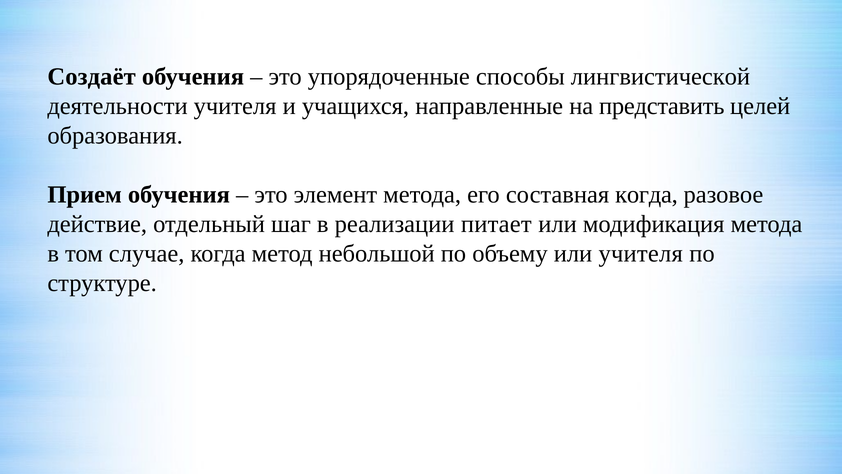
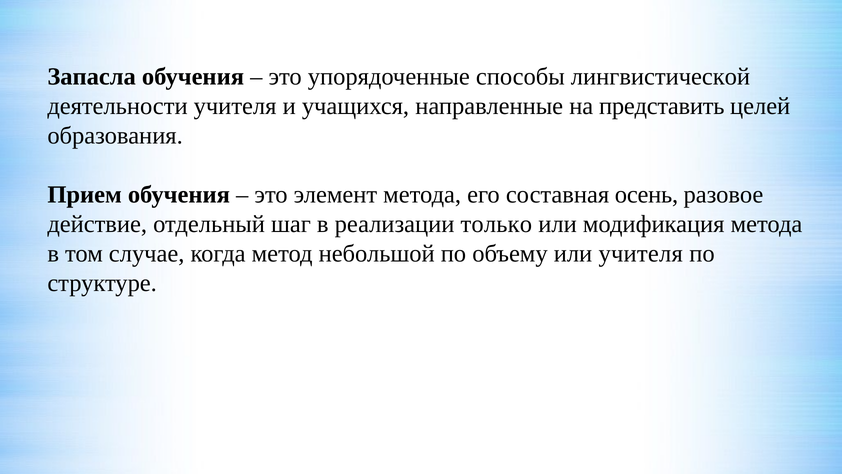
Создаёт: Создаёт -> Запасла
составная когда: когда -> осень
питает: питает -> только
